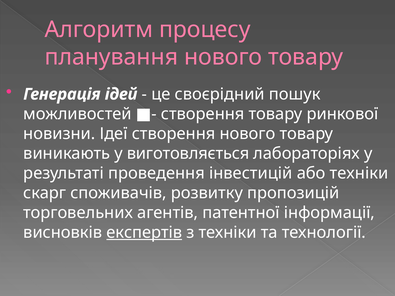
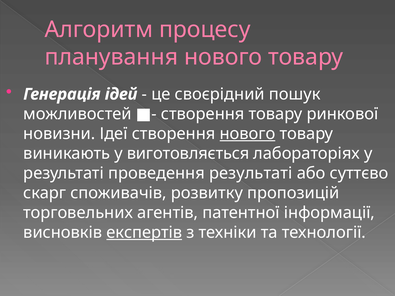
нового at (248, 134) underline: none -> present
проведення інвестицій: інвестицій -> результаті
або техніки: техніки -> суттєво
